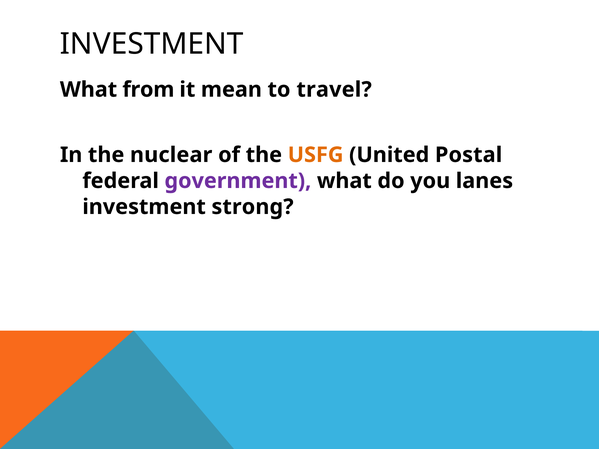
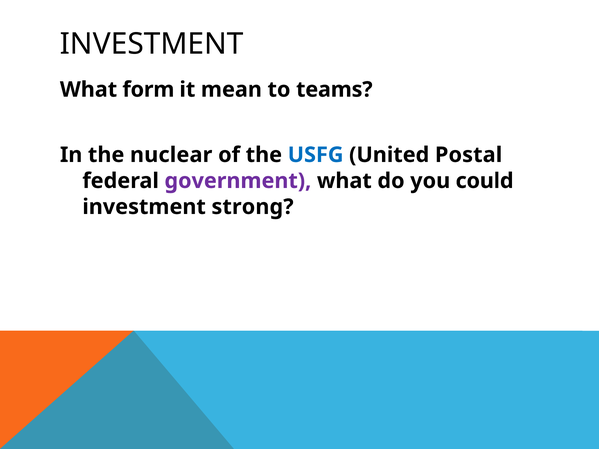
from: from -> form
travel: travel -> teams
USFG colour: orange -> blue
lanes: lanes -> could
